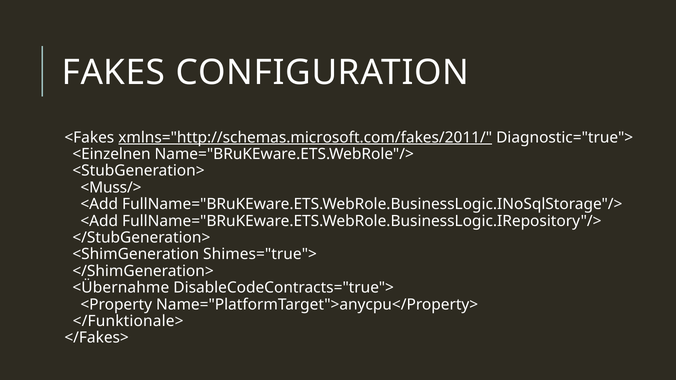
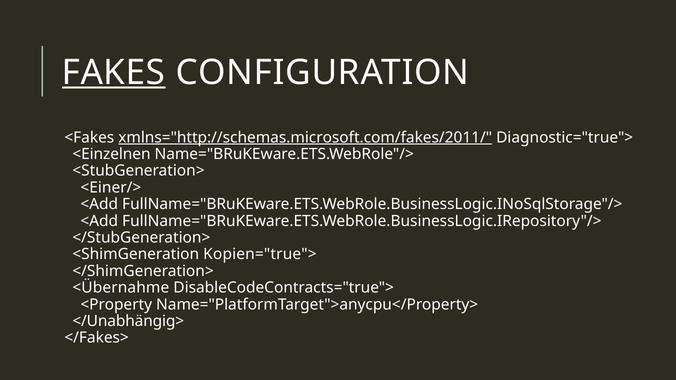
FAKES underline: none -> present
<Muss/>: <Muss/> -> <Einer/>
Shimes="true">: Shimes="true"> -> Kopien="true">
</Funktionale>: </Funktionale> -> </Unabhängig>
